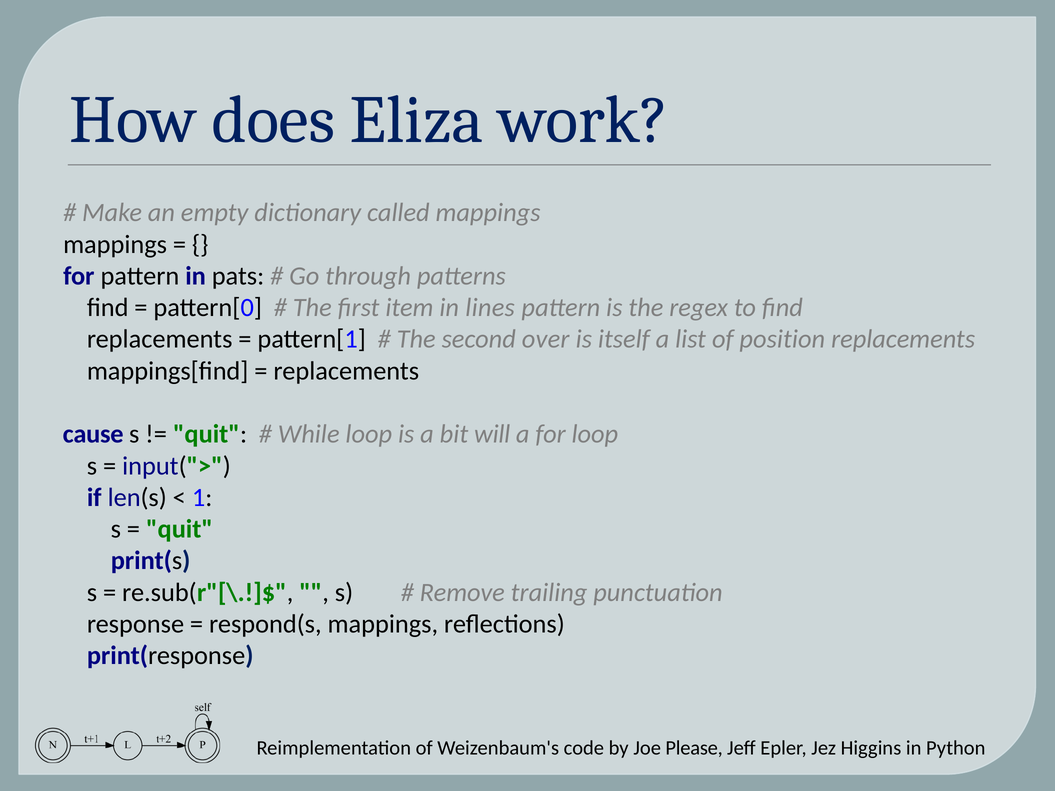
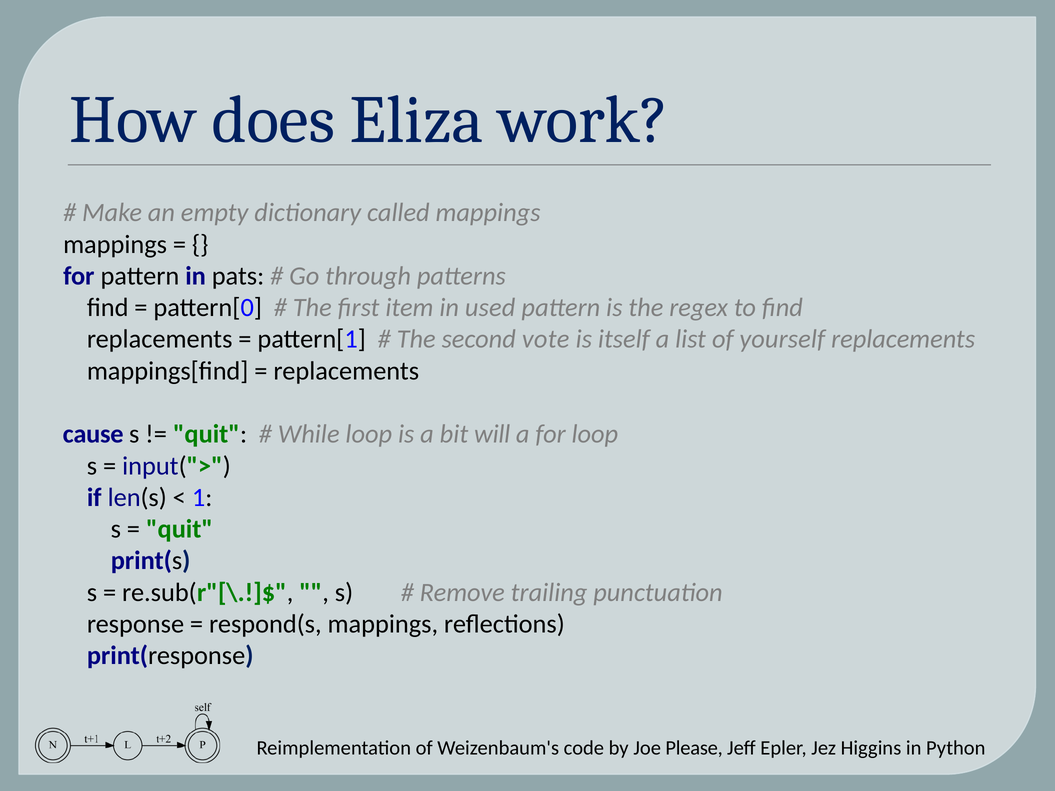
lines: lines -> used
over: over -> vote
position: position -> yourself
